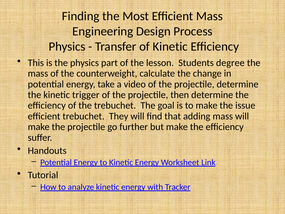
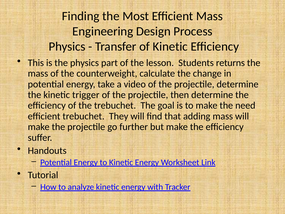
degree: degree -> returns
issue: issue -> need
